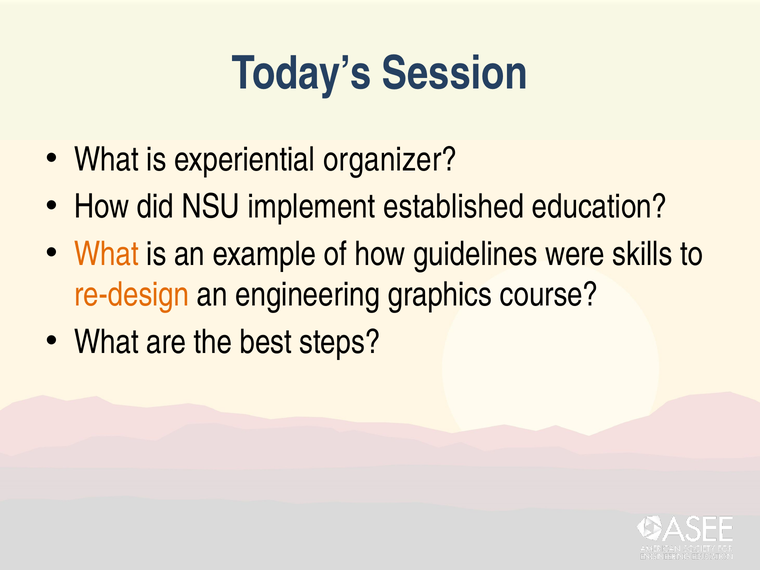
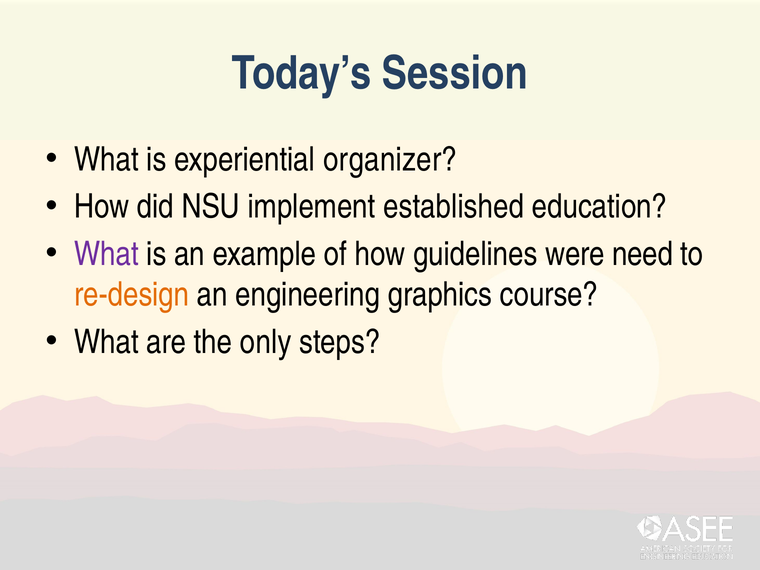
What at (106, 254) colour: orange -> purple
skills: skills -> need
best: best -> only
